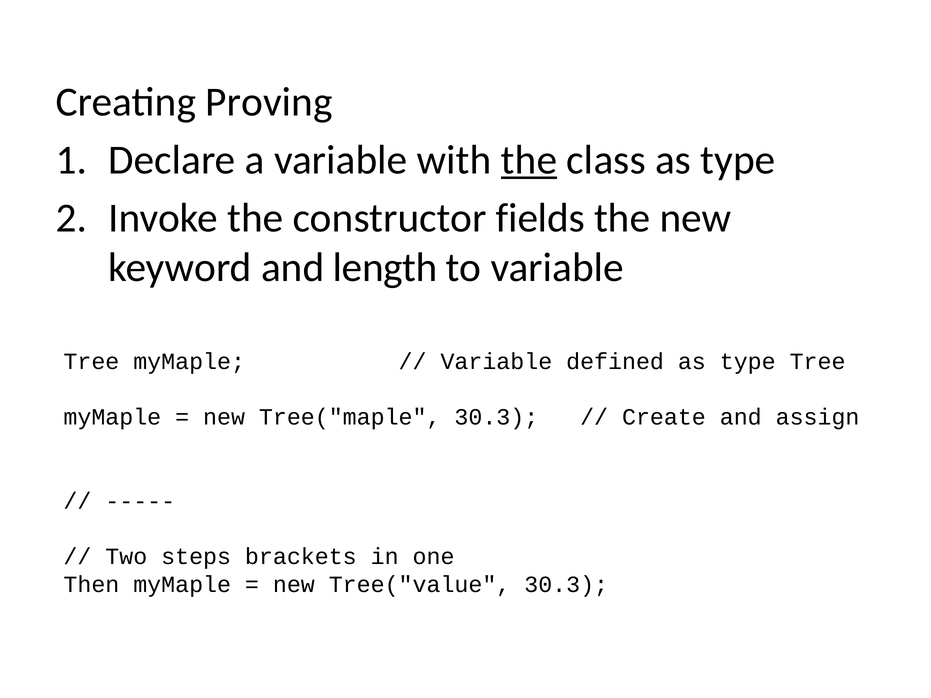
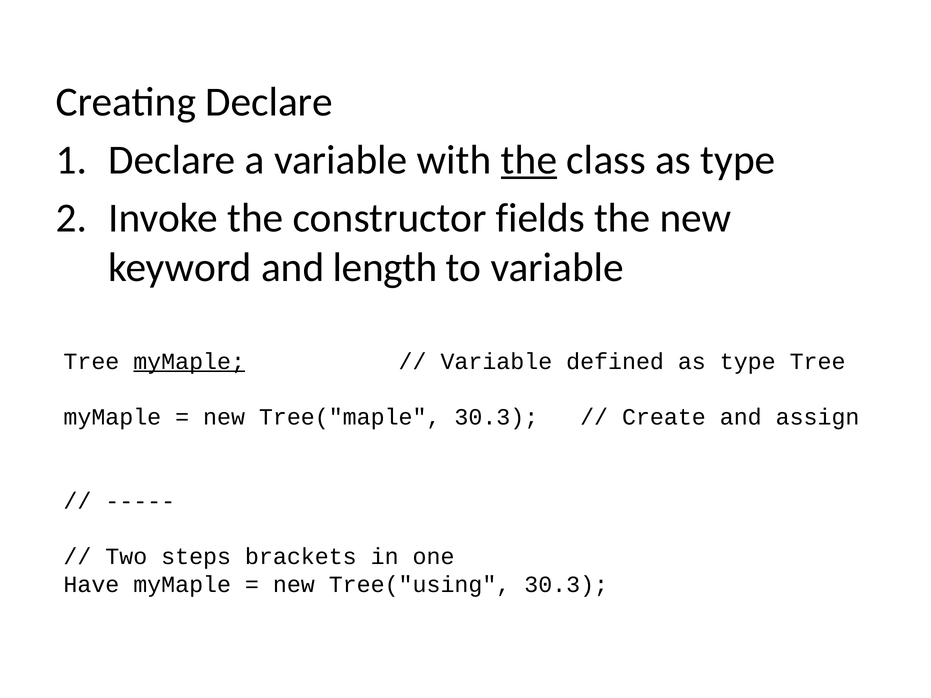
Creating Proving: Proving -> Declare
myMaple at (189, 361) underline: none -> present
Then: Then -> Have
Tree("value: Tree("value -> Tree("using
